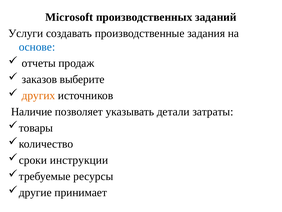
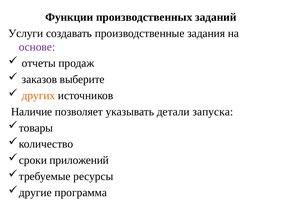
Microsoft: Microsoft -> Функции
основе colour: blue -> purple
затраты: затраты -> запуска
инструкции: инструкции -> приложений
принимает: принимает -> программа
